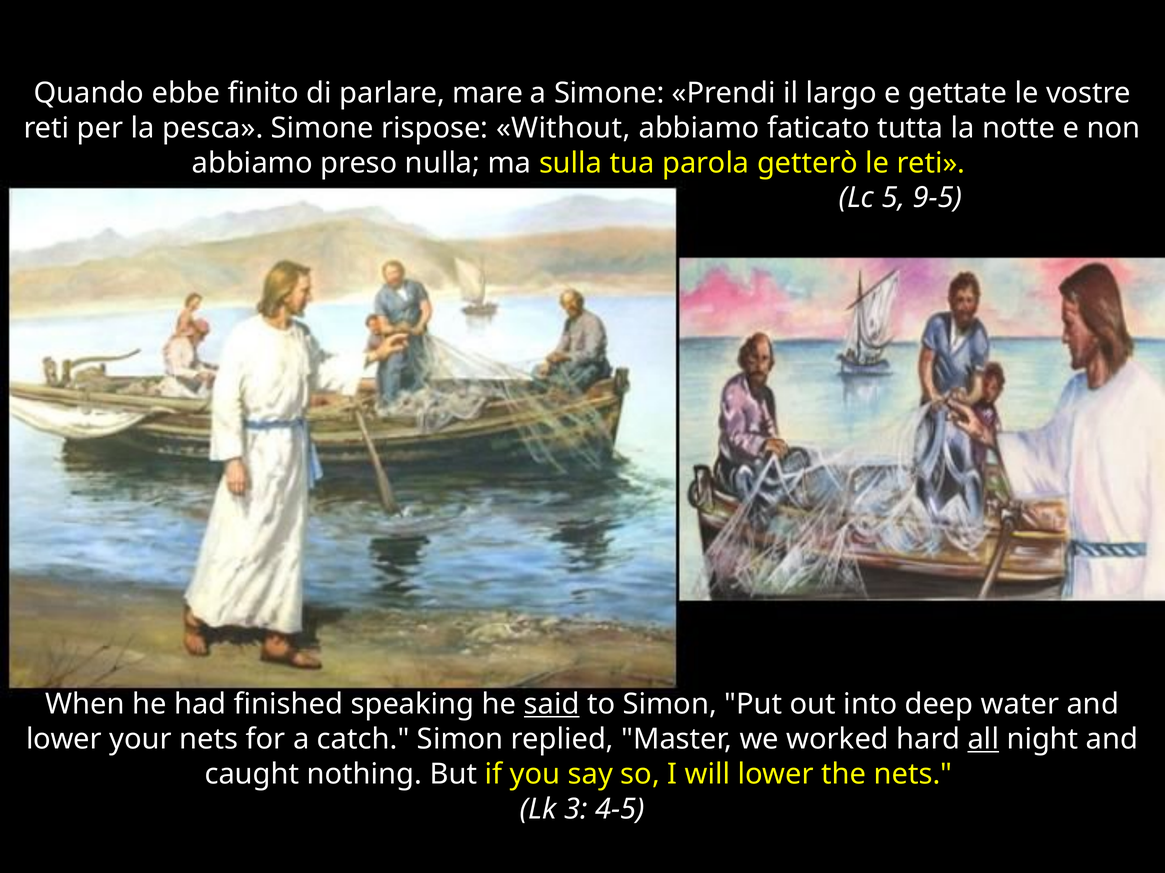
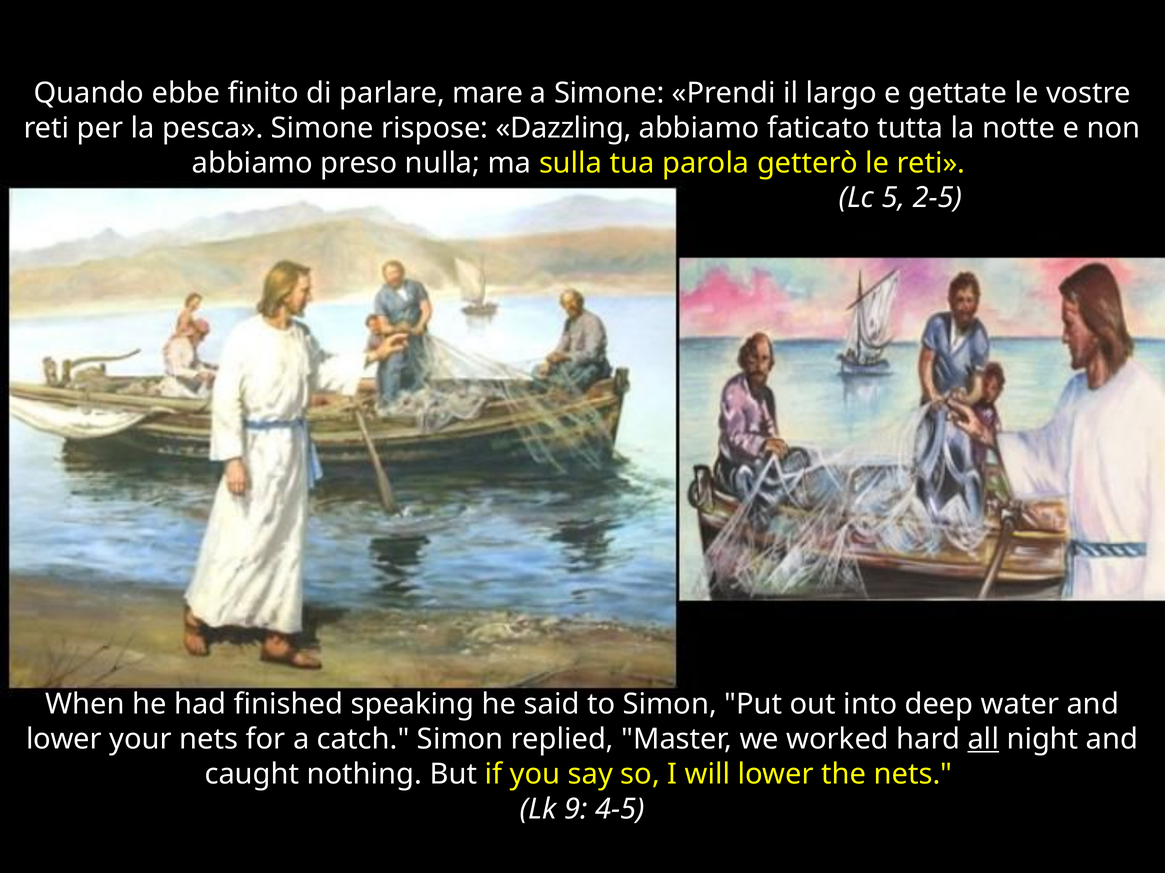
Without: Without -> Dazzling
9-5: 9-5 -> 2-5
said underline: present -> none
3: 3 -> 9
